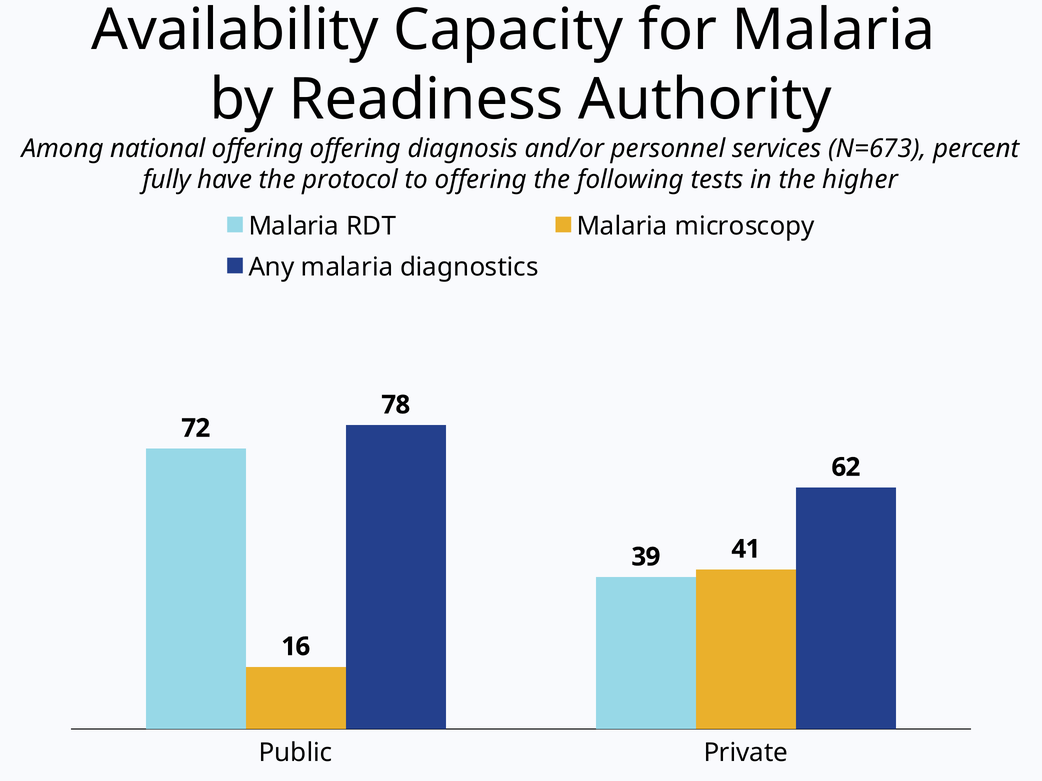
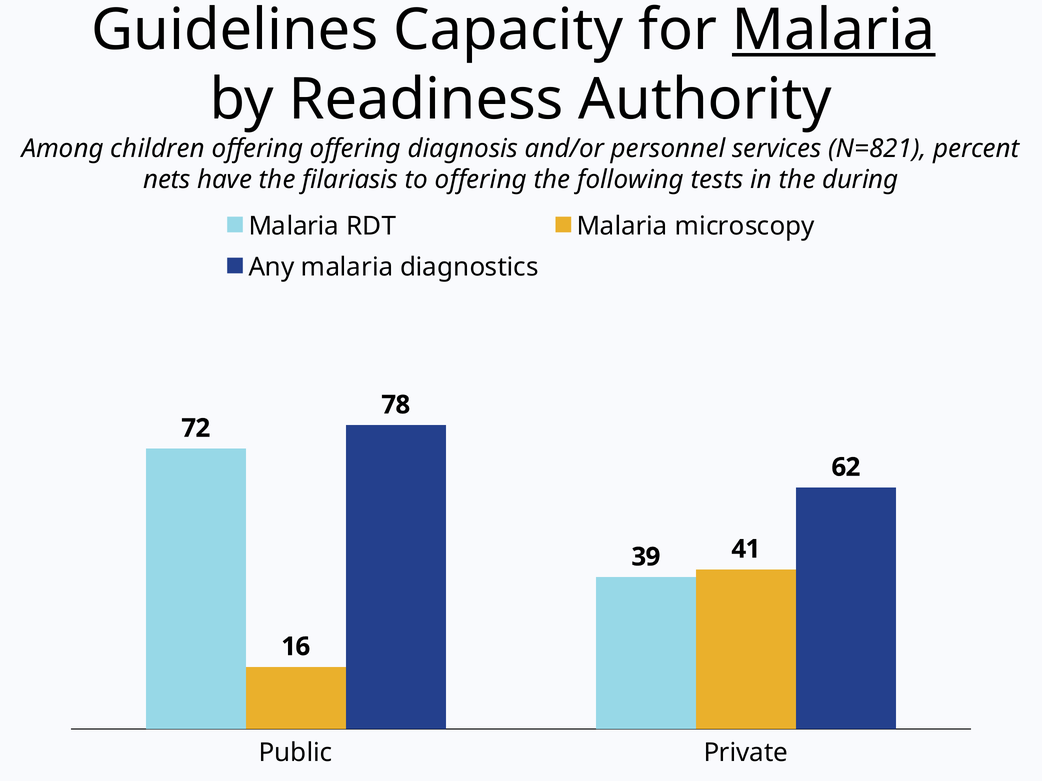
Availability: Availability -> Guidelines
Malaria at (834, 30) underline: none -> present
national: national -> children
N=673: N=673 -> N=821
fully: fully -> nets
protocol: protocol -> filariasis
higher: higher -> during
